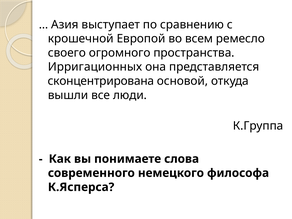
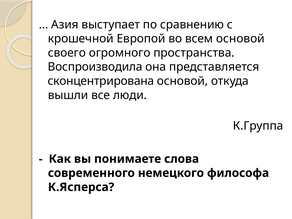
всем ремесло: ремесло -> основой
Ирригационных: Ирригационных -> Воспроизводила
